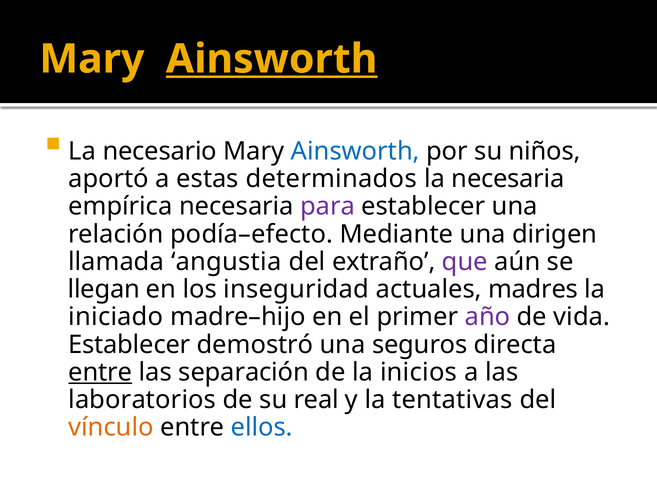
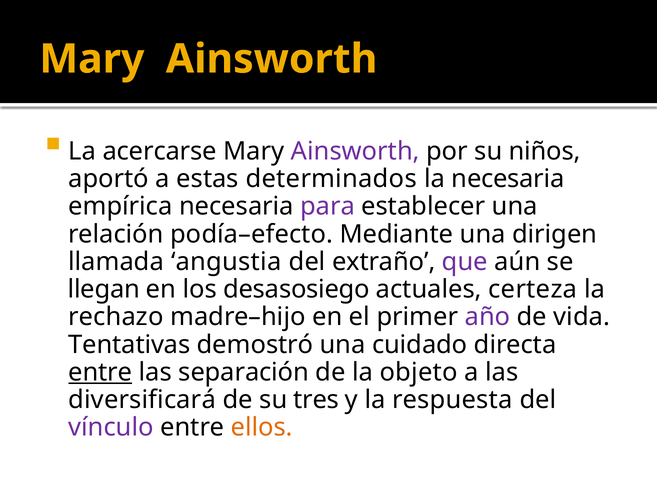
Ainsworth at (272, 59) underline: present -> none
necesario: necesario -> acercarse
Ainsworth at (355, 151) colour: blue -> purple
inseguridad: inseguridad -> desasosiego
madres: madres -> certeza
iniciado: iniciado -> rechazo
Establecer at (129, 344): Establecer -> Tentativas
seguros: seguros -> cuidado
inicios: inicios -> objeto
laboratorios: laboratorios -> diversificará
real: real -> tres
tentativas: tentativas -> respuesta
vínculo colour: orange -> purple
ellos colour: blue -> orange
